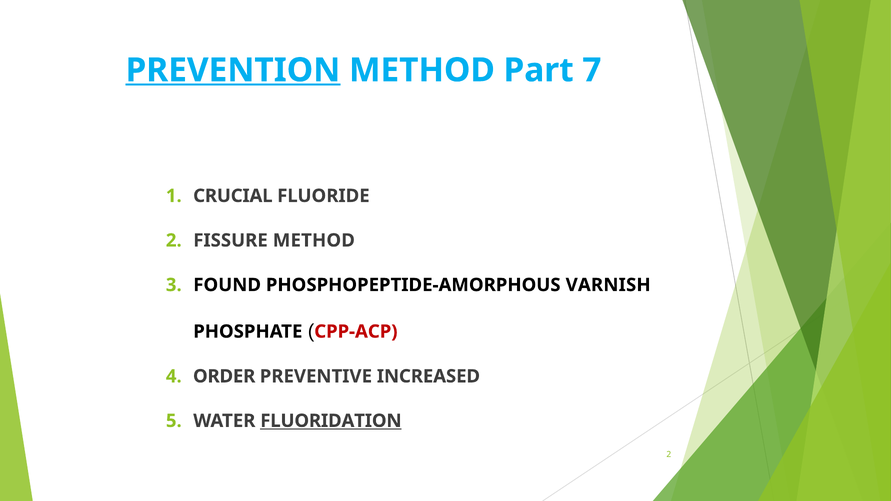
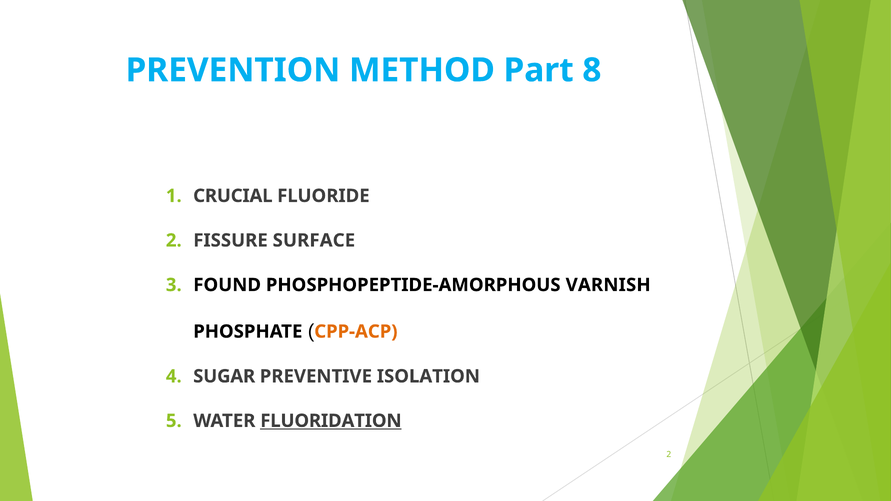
PREVENTION underline: present -> none
7: 7 -> 8
FISSURE METHOD: METHOD -> SURFACE
CPP-ACP colour: red -> orange
ORDER: ORDER -> SUGAR
INCREASED: INCREASED -> ISOLATION
